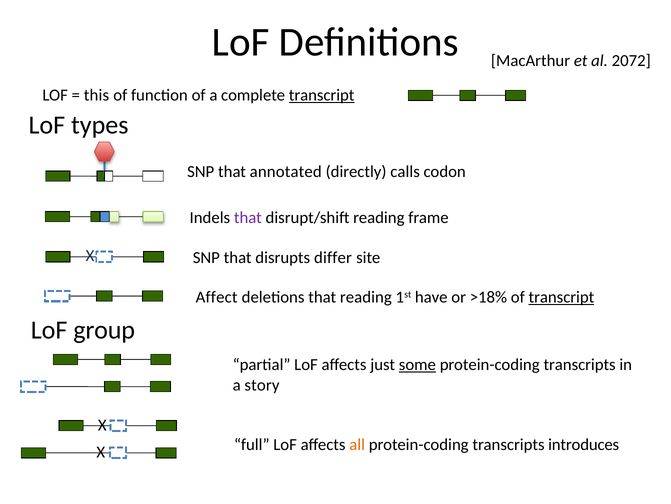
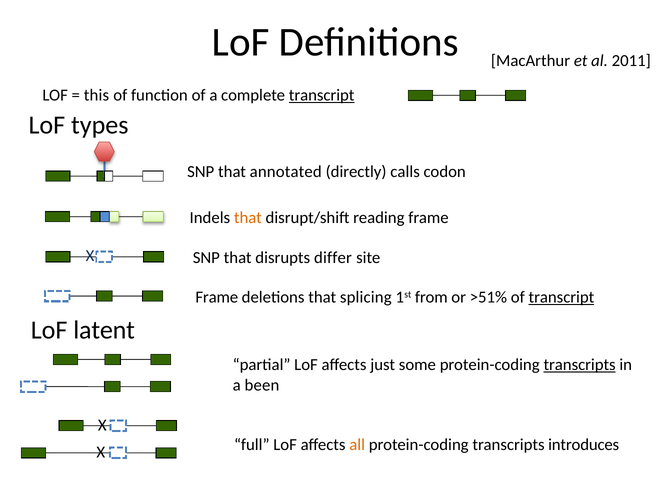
2072: 2072 -> 2011
that at (248, 217) colour: purple -> orange
Affect at (217, 297): Affect -> Frame
that reading: reading -> splicing
have: have -> from
>18%: >18% -> >51%
group: group -> latent
some underline: present -> none
transcripts at (580, 364) underline: none -> present
story: story -> been
